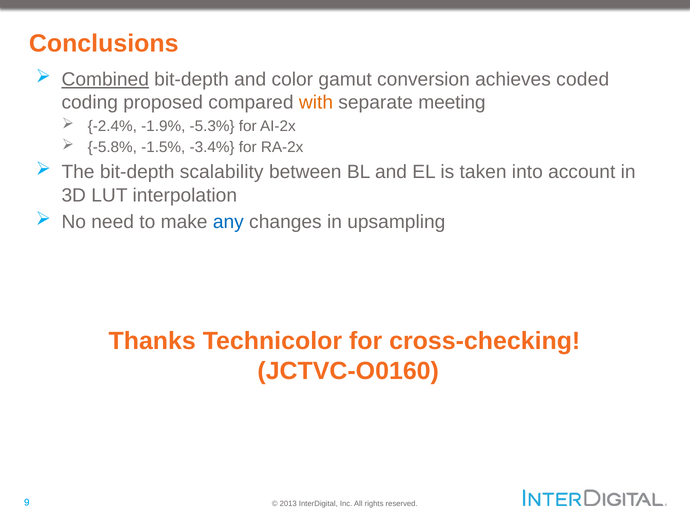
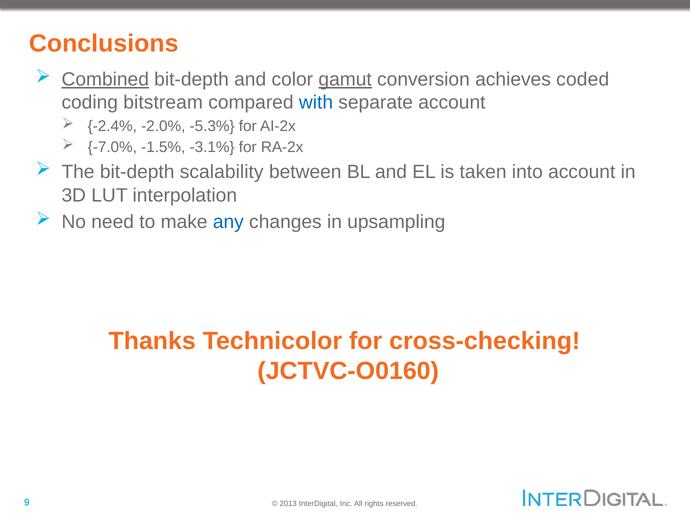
gamut underline: none -> present
proposed: proposed -> bitstream
with colour: orange -> blue
separate meeting: meeting -> account
-1.9%: -1.9% -> -2.0%
-5.8%: -5.8% -> -7.0%
-3.4%: -3.4% -> -3.1%
